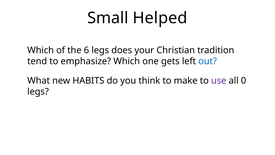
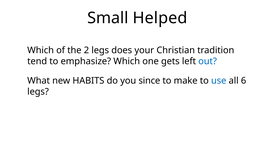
6: 6 -> 2
think: think -> since
use colour: purple -> blue
0: 0 -> 6
